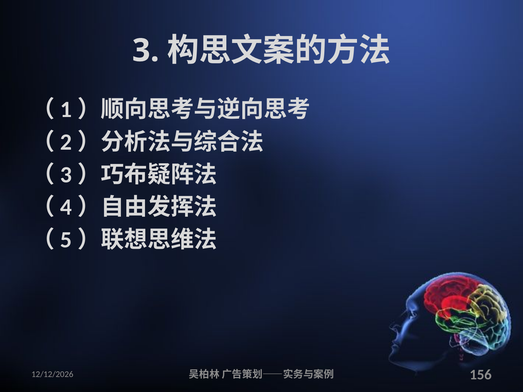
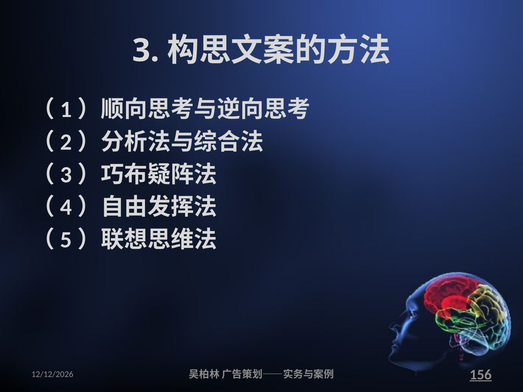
156 underline: none -> present
